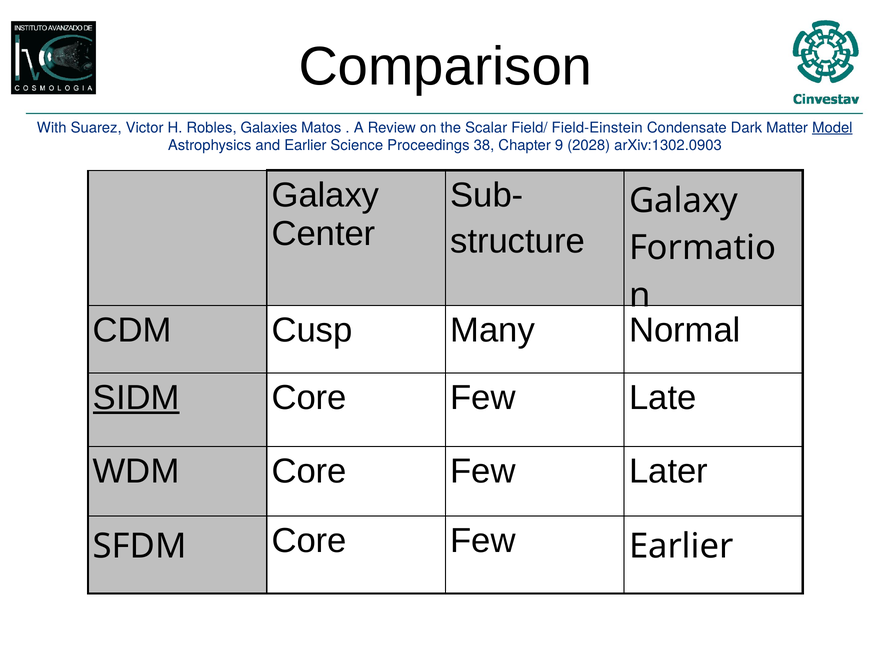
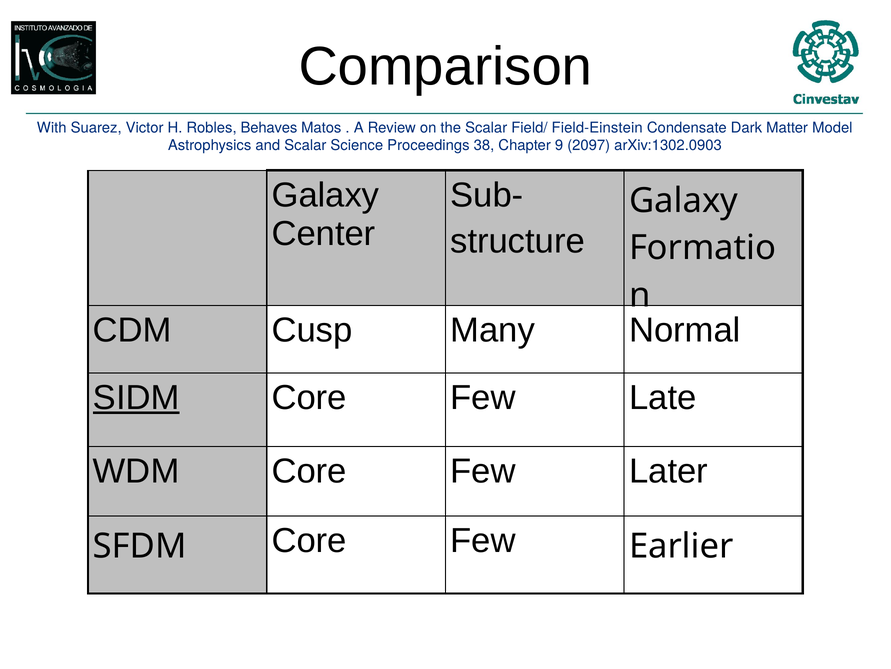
Galaxies: Galaxies -> Behaves
Model underline: present -> none
and Earlier: Earlier -> Scalar
2028: 2028 -> 2097
